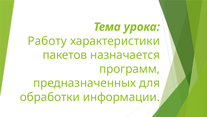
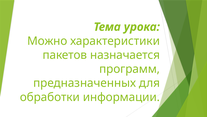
Работу: Работу -> Можно
